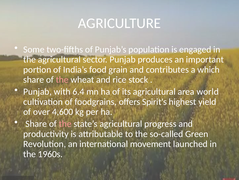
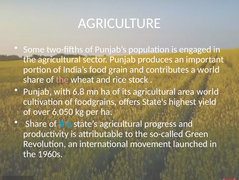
a which: which -> world
6.4: 6.4 -> 6.8
Spirit's: Spirit's -> State's
4,600: 4,600 -> 6,050
the at (65, 123) colour: pink -> light blue
